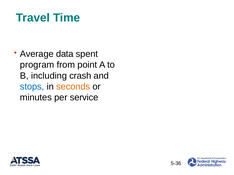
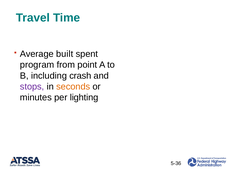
data: data -> built
stops colour: blue -> purple
service: service -> lighting
